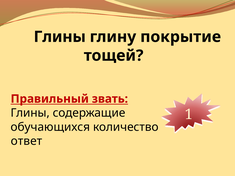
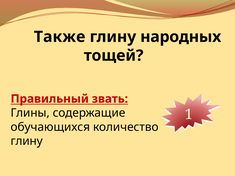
Глины at (60, 37): Глины -> Также
покрытие: покрытие -> народных
ответ at (27, 141): ответ -> глину
